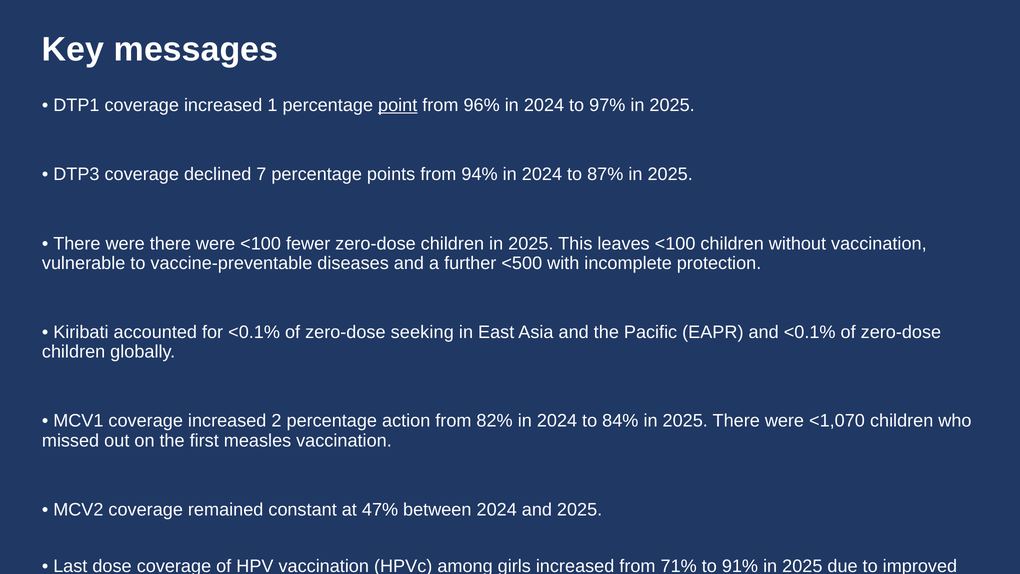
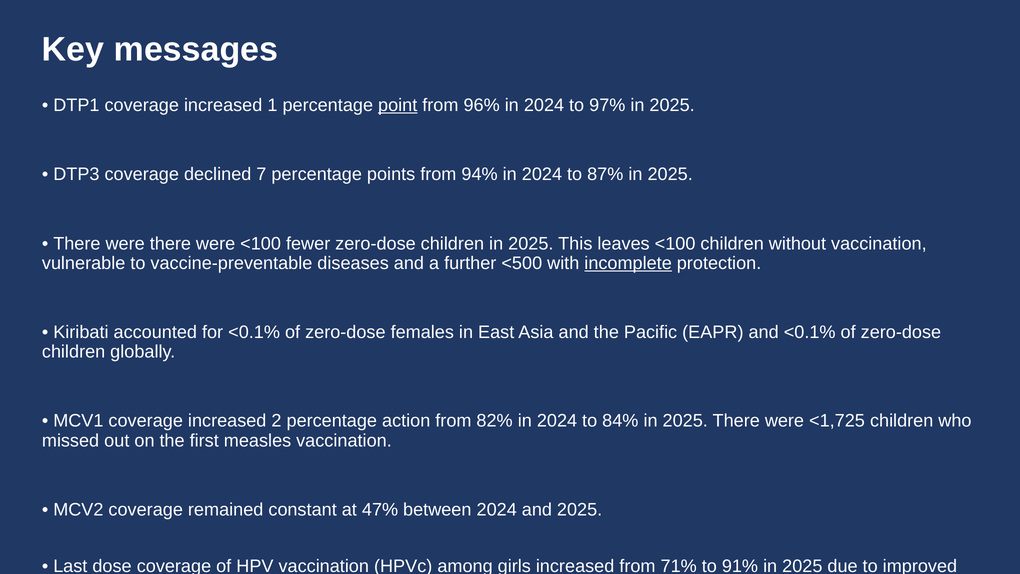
incomplete underline: none -> present
seeking: seeking -> females
<1,070: <1,070 -> <1,725
